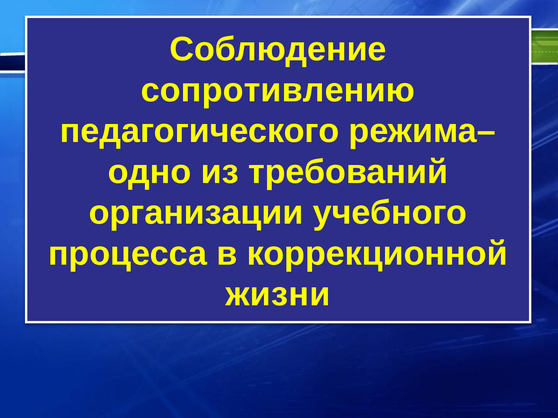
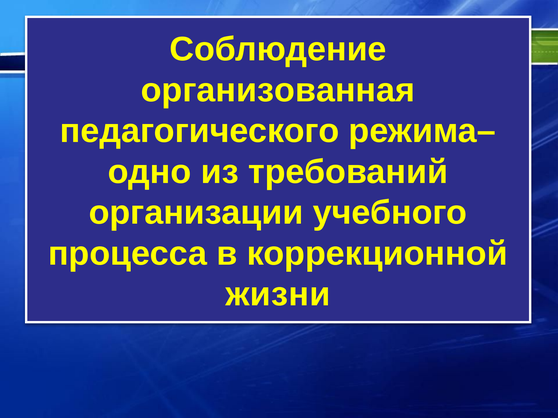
сопротивлению: сопротивлению -> организованная
